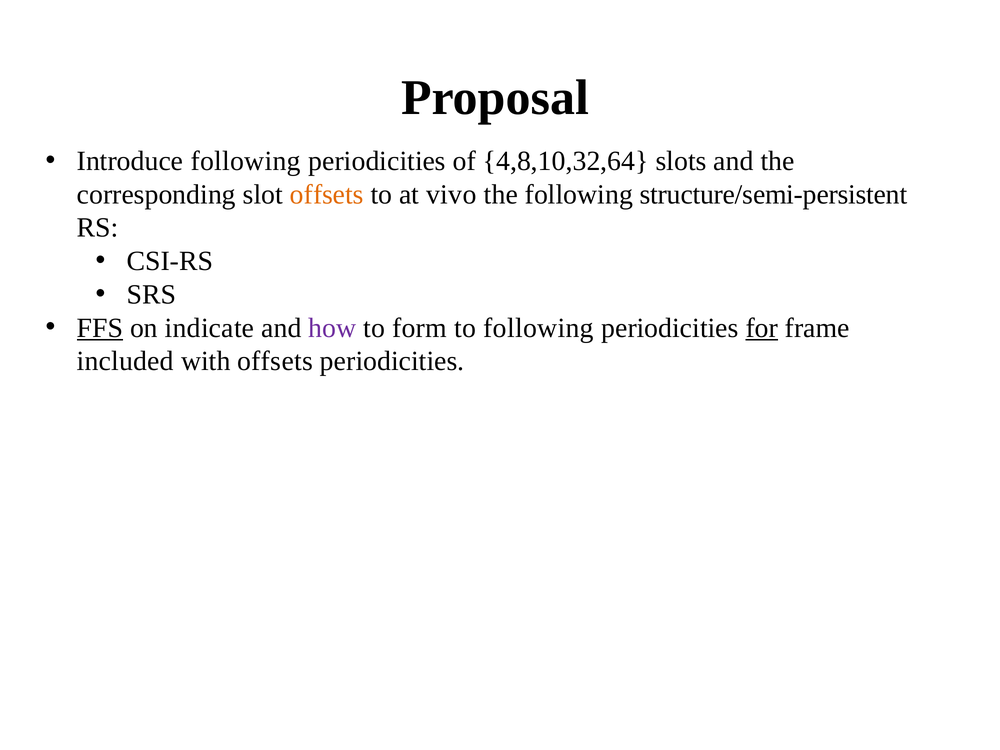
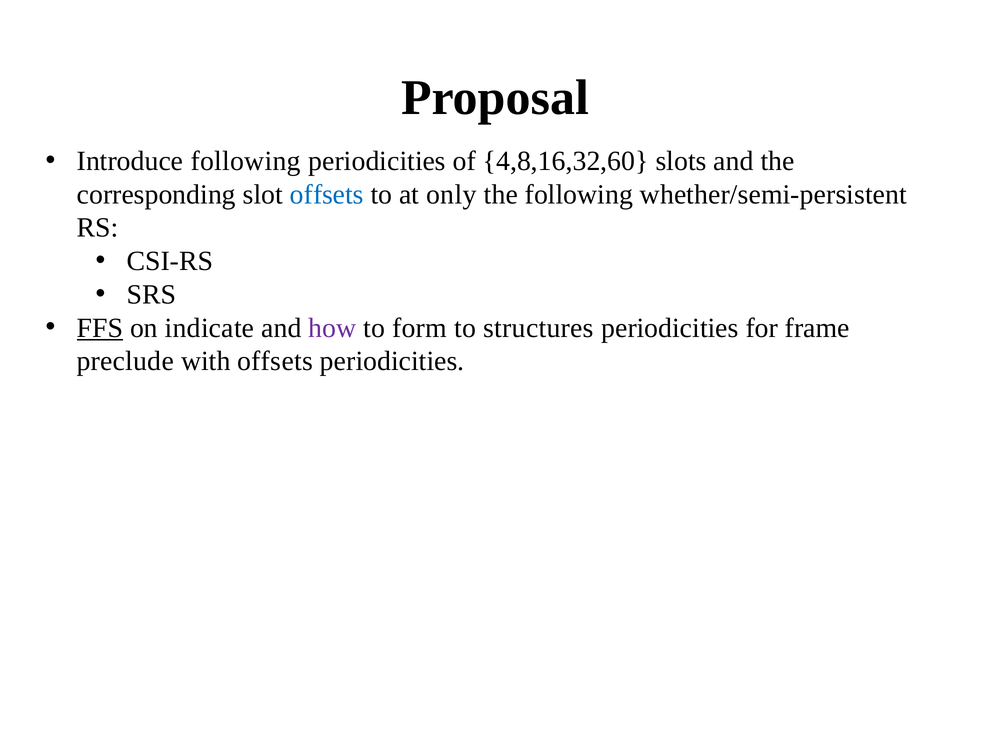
4,8,10,32,64: 4,8,10,32,64 -> 4,8,16,32,60
offsets at (327, 194) colour: orange -> blue
vivo: vivo -> only
structure/semi-persistent: structure/semi-persistent -> whether/semi-persistent
to following: following -> structures
for underline: present -> none
included: included -> preclude
